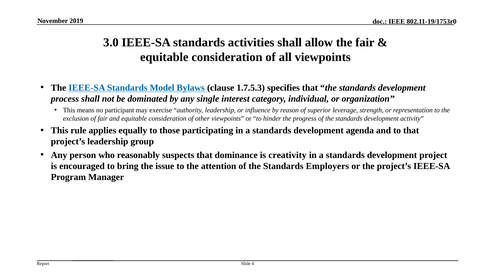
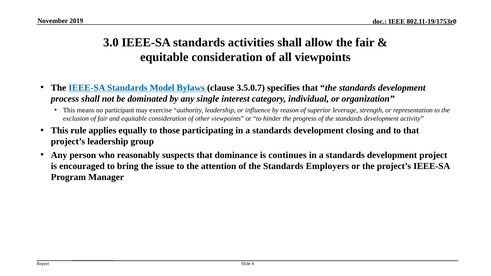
1.7.5.3: 1.7.5.3 -> 3.5.0.7
agenda: agenda -> closing
creativity: creativity -> continues
